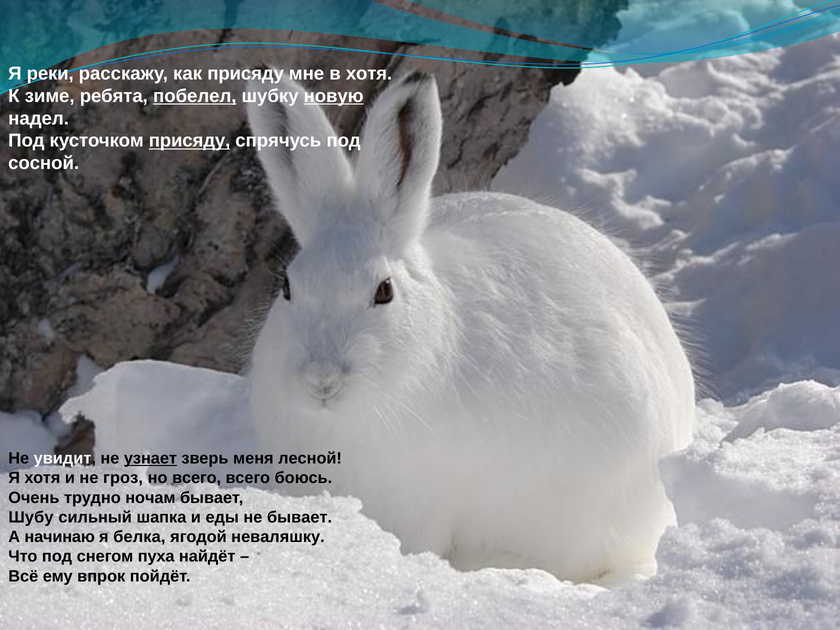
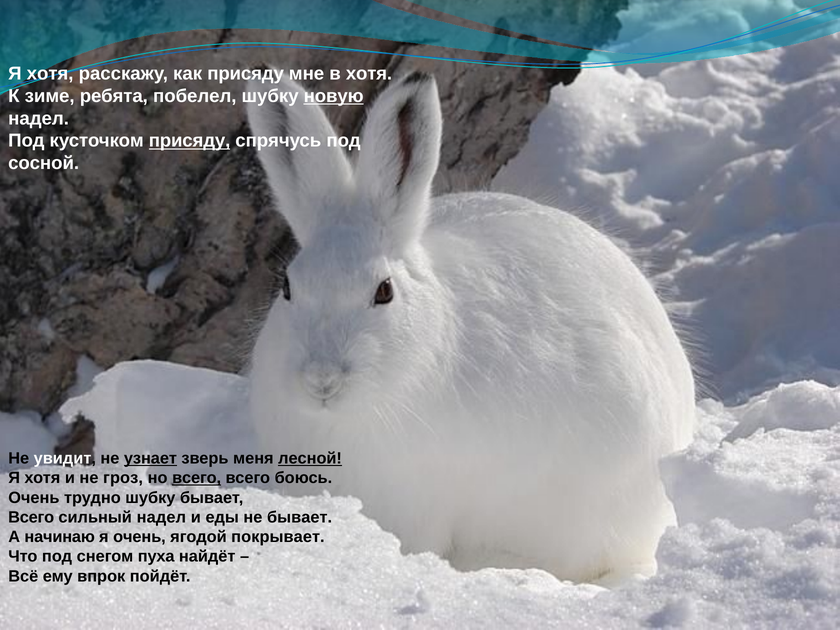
реки at (50, 74): реки -> хотя
побелел underline: present -> none
лесной underline: none -> present
всего at (197, 478) underline: none -> present
трудно ночам: ночам -> шубку
Шубу at (31, 517): Шубу -> Всего
сильный шапка: шапка -> надел
я белка: белка -> очень
неваляшку: неваляшку -> покрывает
